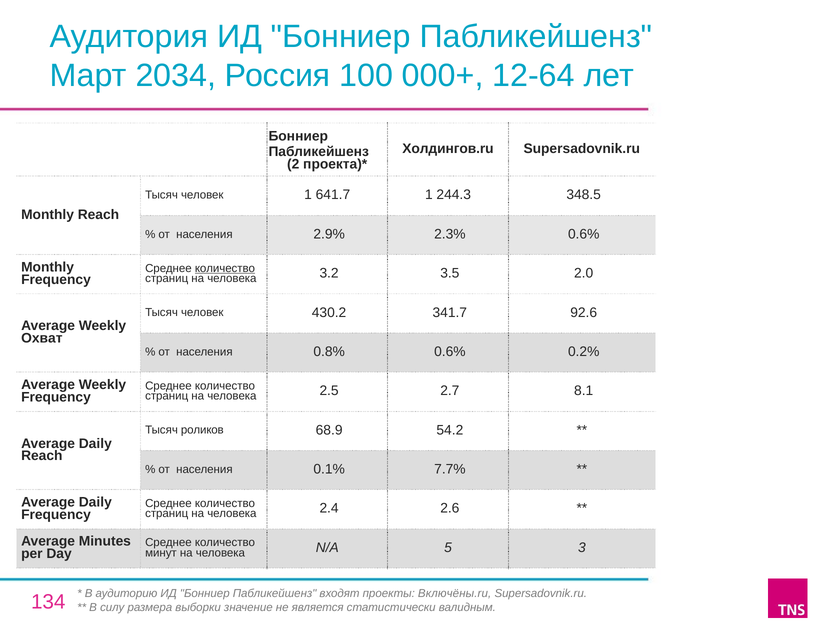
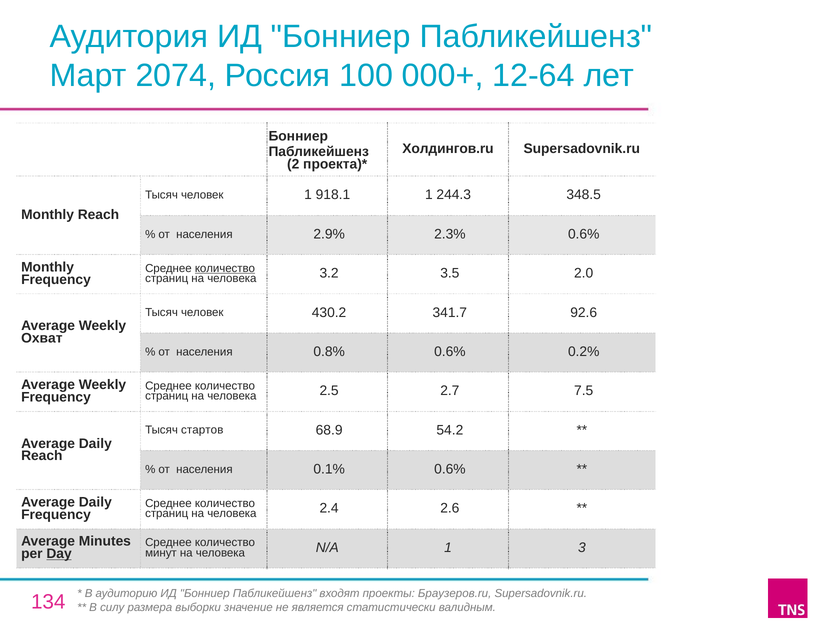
2034: 2034 -> 2074
641.7: 641.7 -> 918.1
8.1: 8.1 -> 7.5
роликов: роликов -> стартов
0.1% 7.7%: 7.7% -> 0.6%
Day underline: none -> present
N/A 5: 5 -> 1
Включёны.ru: Включёны.ru -> Браузеров.ru
